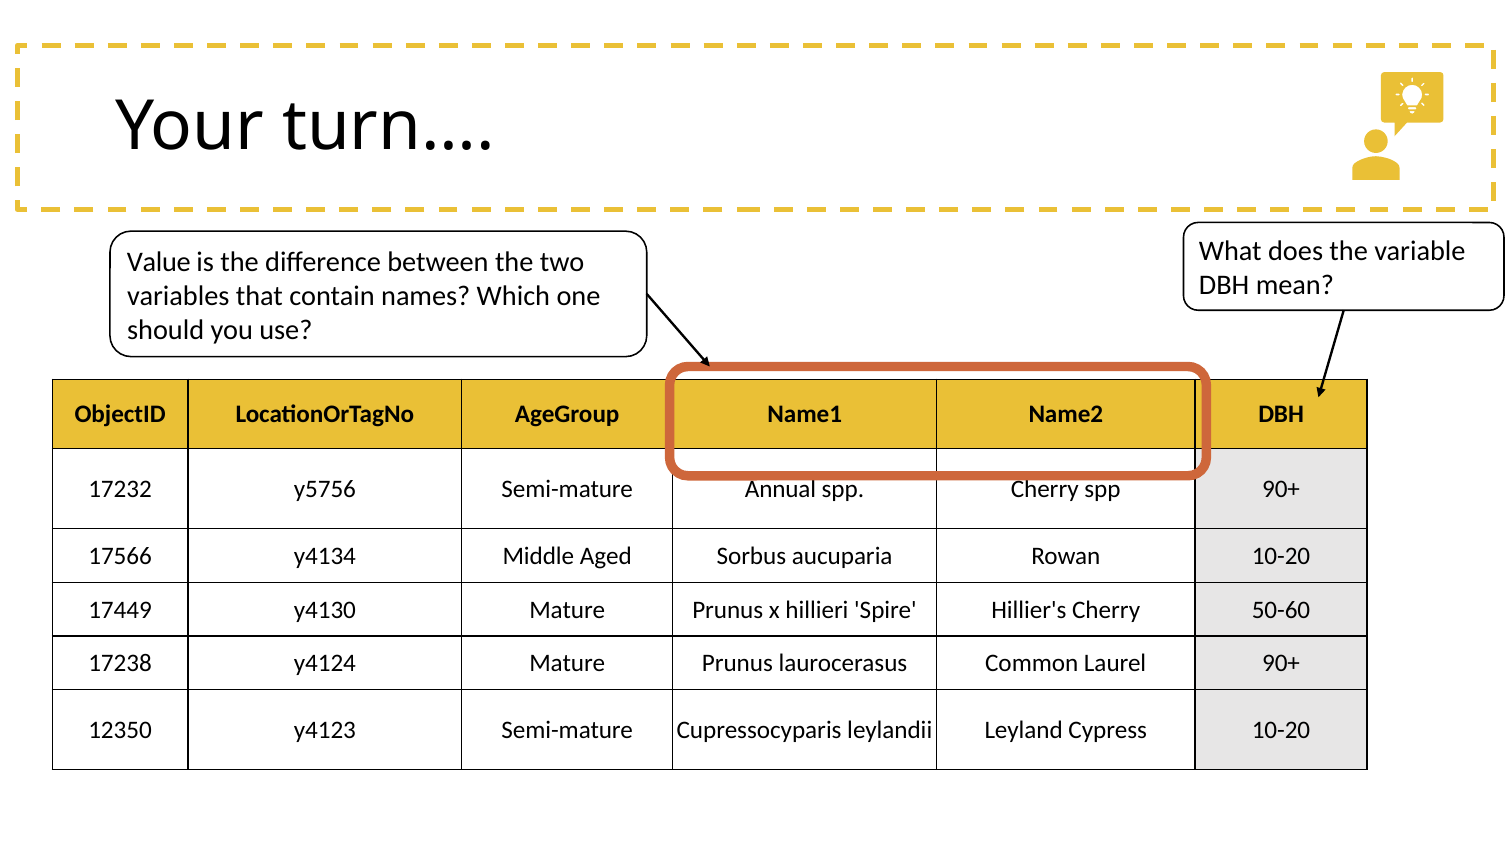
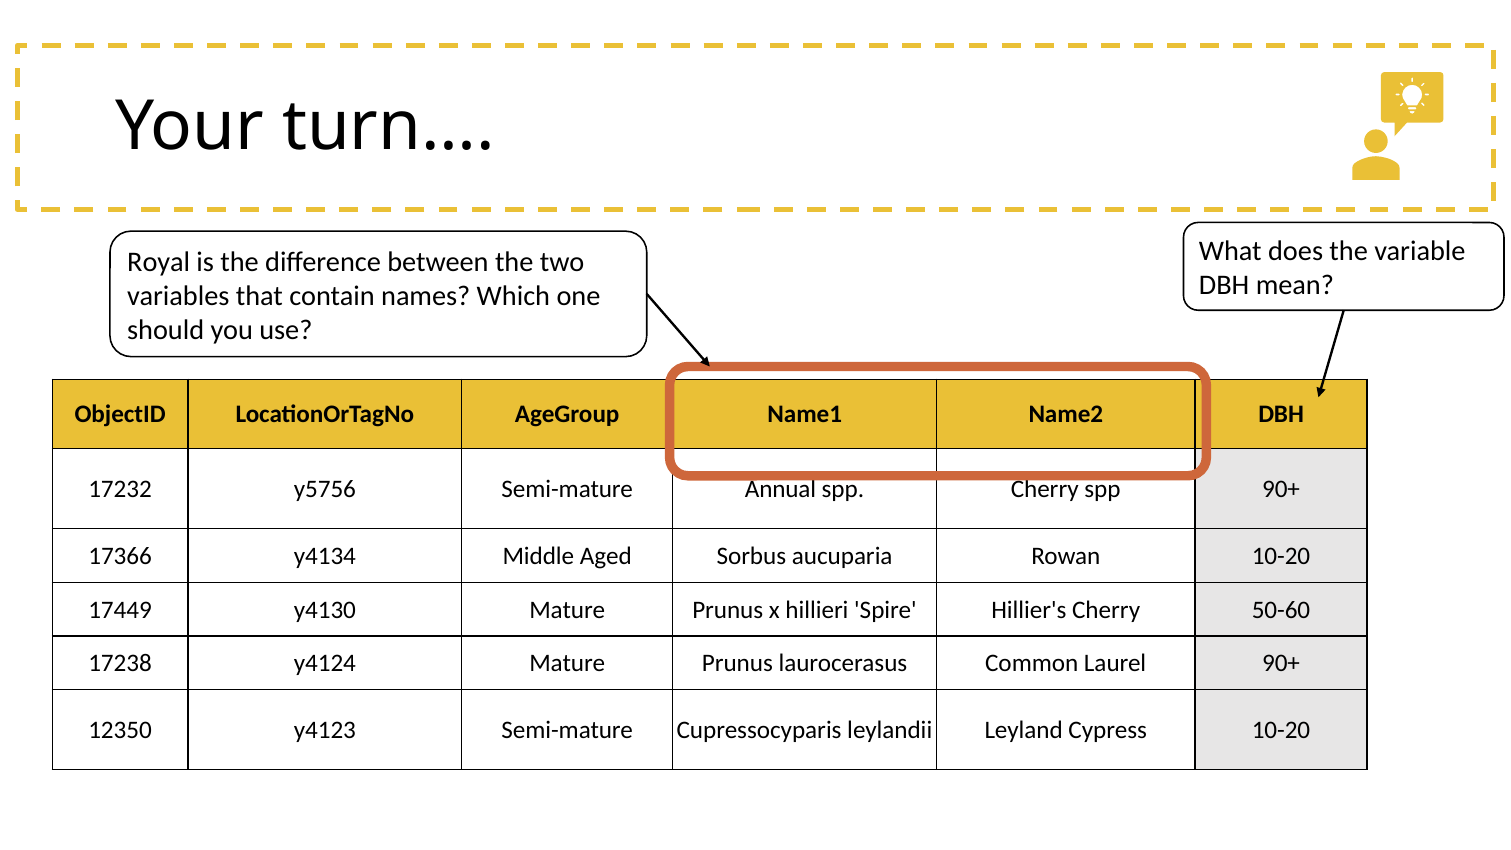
Value: Value -> Royal
17566: 17566 -> 17366
